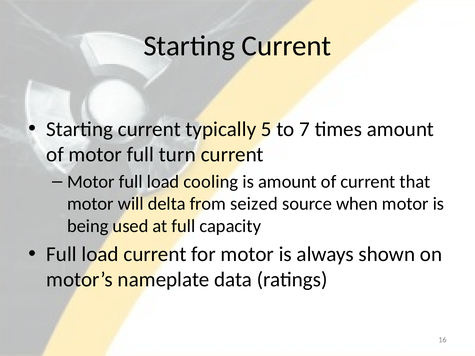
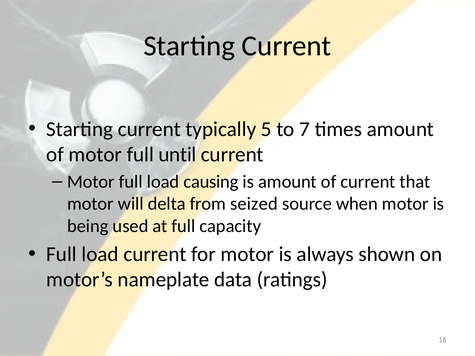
turn: turn -> until
cooling: cooling -> causing
